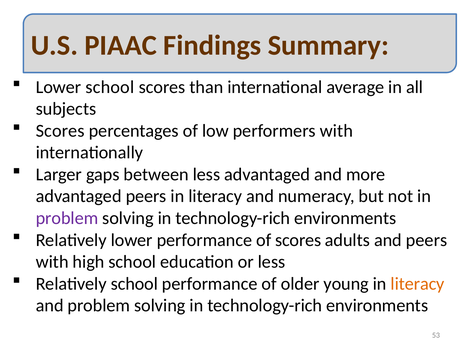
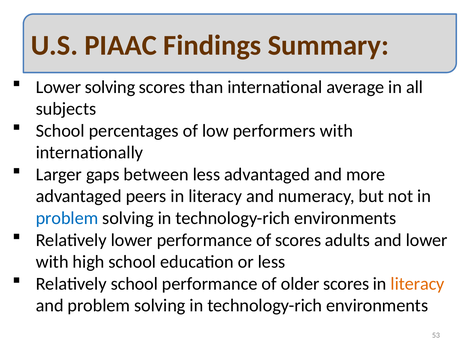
Lower school: school -> solving
Scores at (60, 131): Scores -> School
problem at (67, 218) colour: purple -> blue
and peers: peers -> lower
older young: young -> scores
